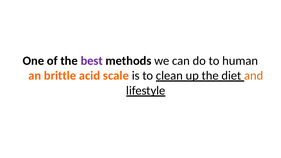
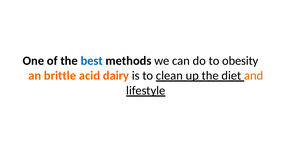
best colour: purple -> blue
human: human -> obesity
scale: scale -> dairy
